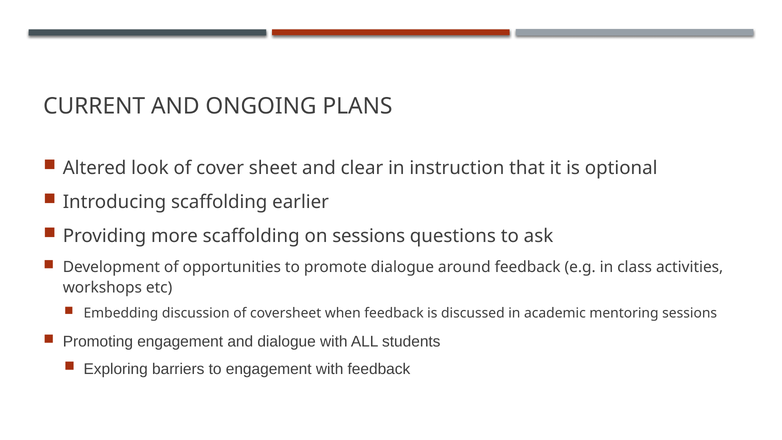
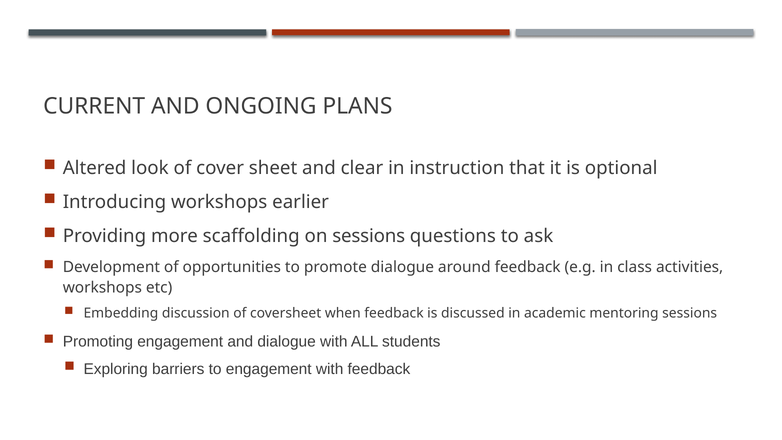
Introducing scaffolding: scaffolding -> workshops
